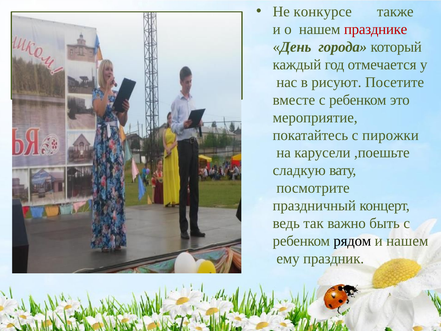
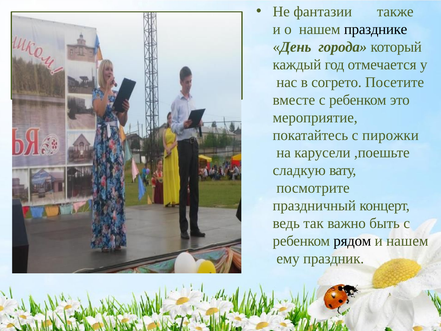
конкурсе: конкурсе -> фантазии
празднике colour: red -> black
рисуют: рисуют -> согрето
